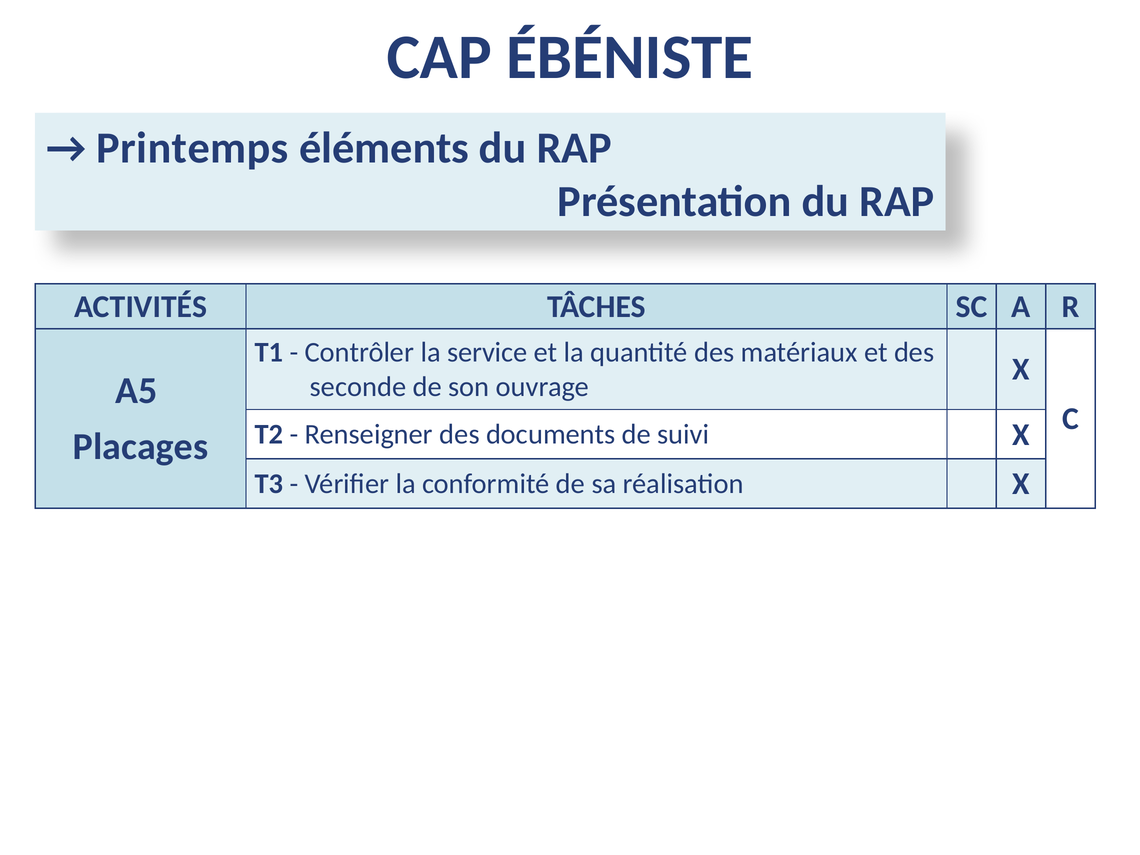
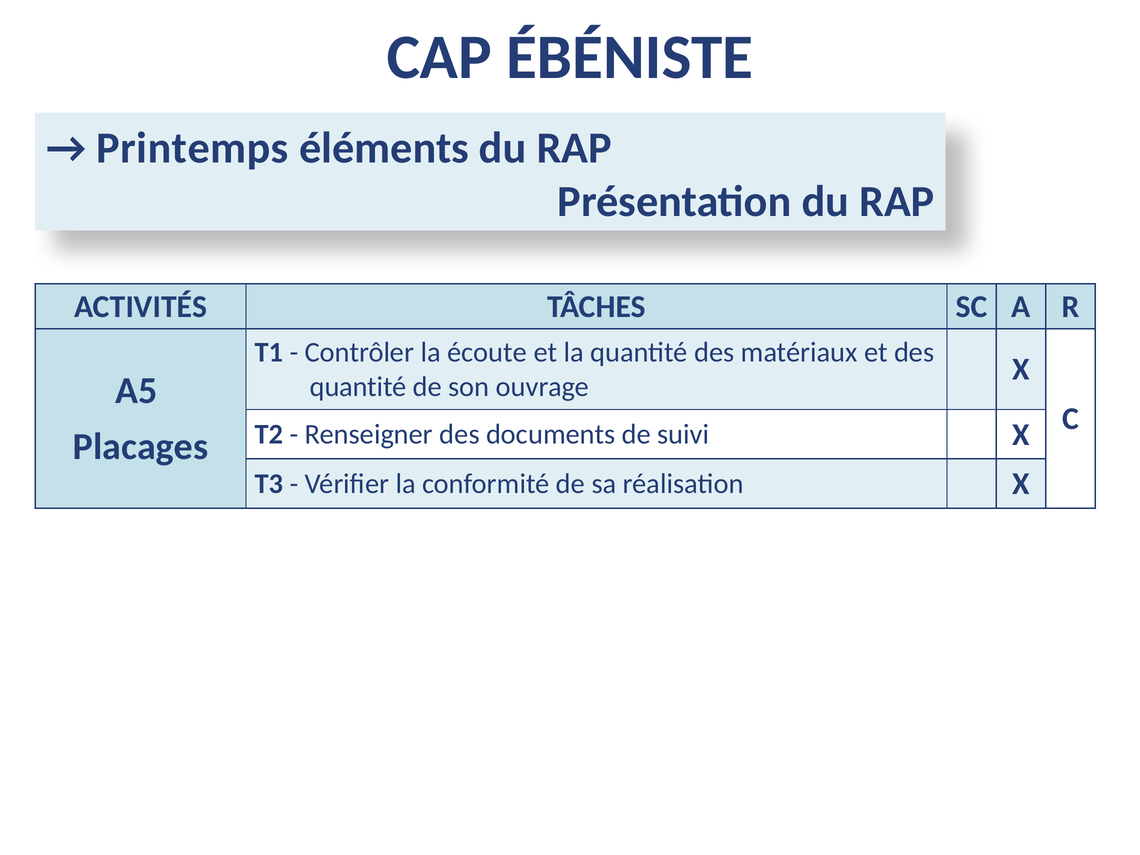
service: service -> écoute
seconde at (358, 387): seconde -> quantité
